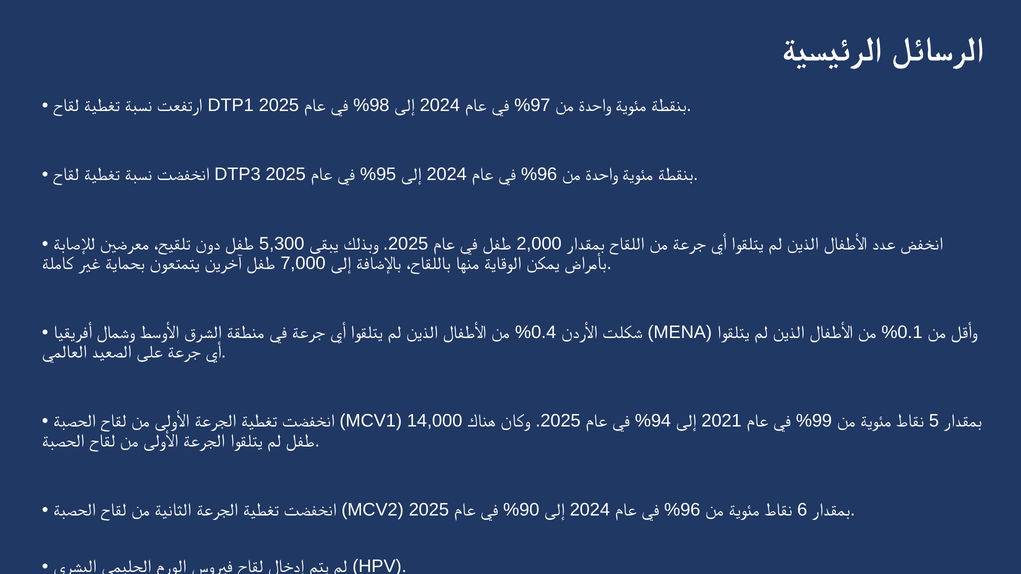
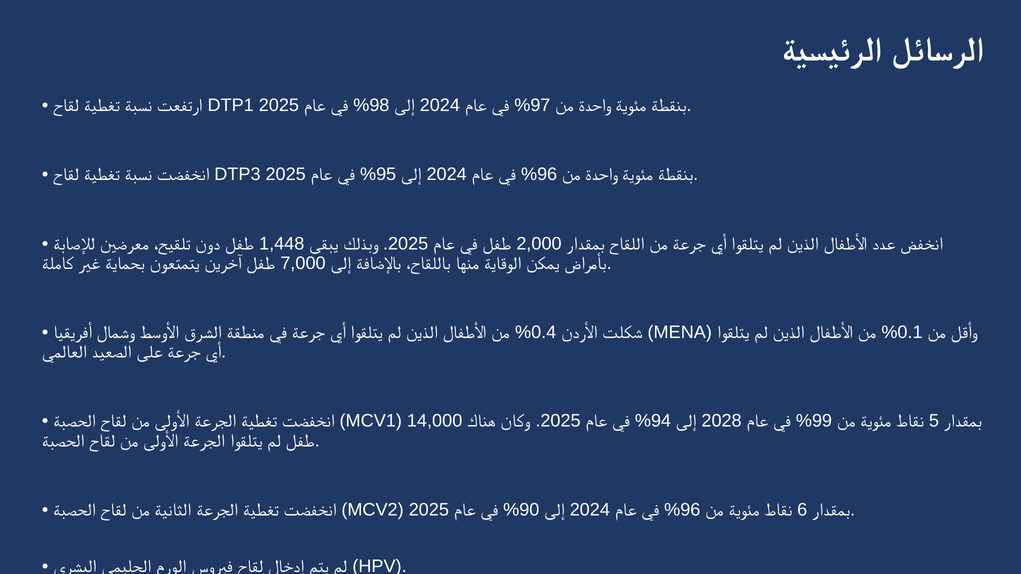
5,300: 5,300 -> 1,448
2021: 2021 -> 2028
